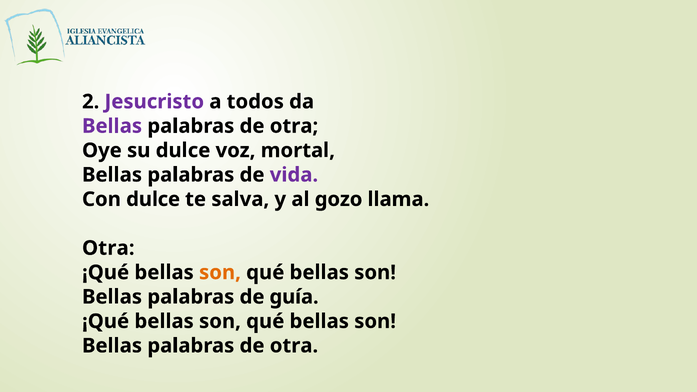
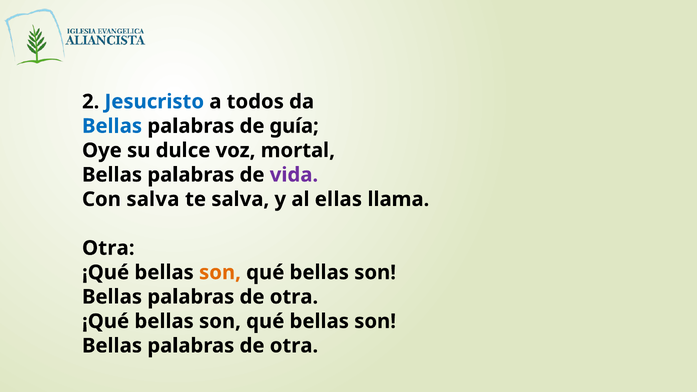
Jesucristo colour: purple -> blue
Bellas at (112, 126) colour: purple -> blue
otra at (294, 126): otra -> guía
Con dulce: dulce -> salva
gozo: gozo -> ellas
guía at (294, 297): guía -> otra
